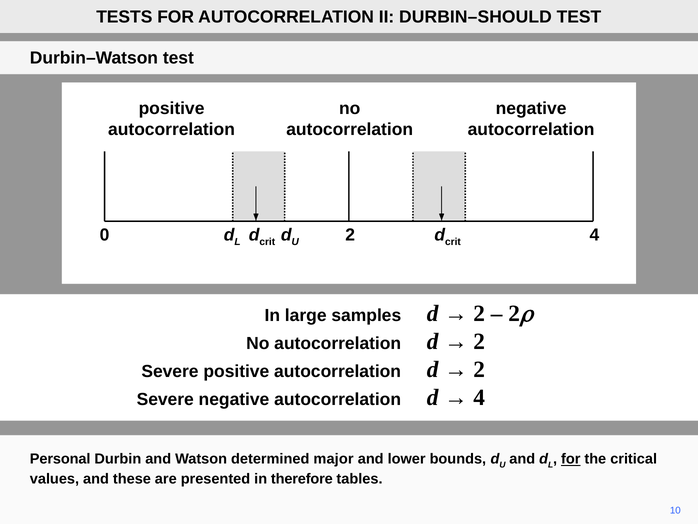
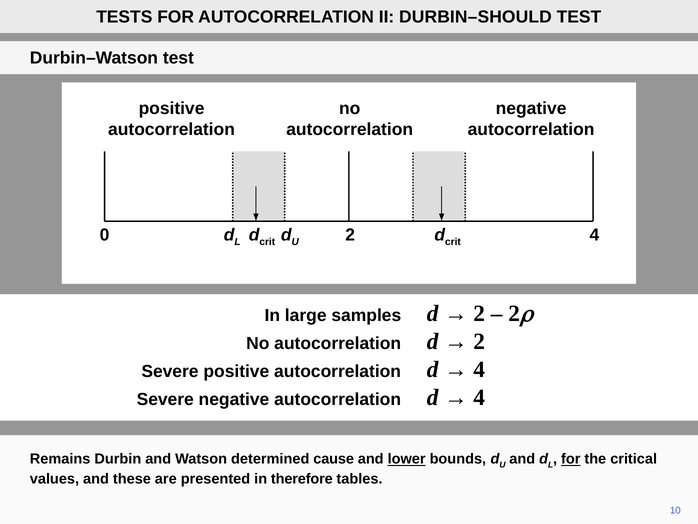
2 at (479, 369): 2 -> 4
Personal: Personal -> Remains
major: major -> cause
lower underline: none -> present
